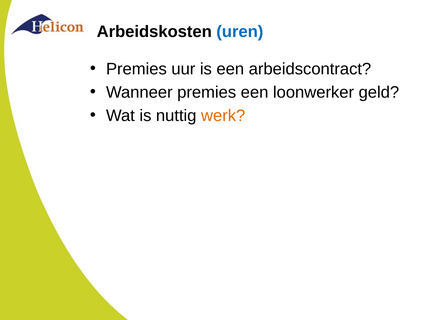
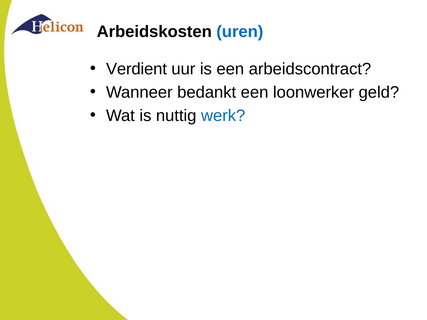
Premies at (136, 69): Premies -> Verdient
Wanneer premies: premies -> bedankt
werk colour: orange -> blue
